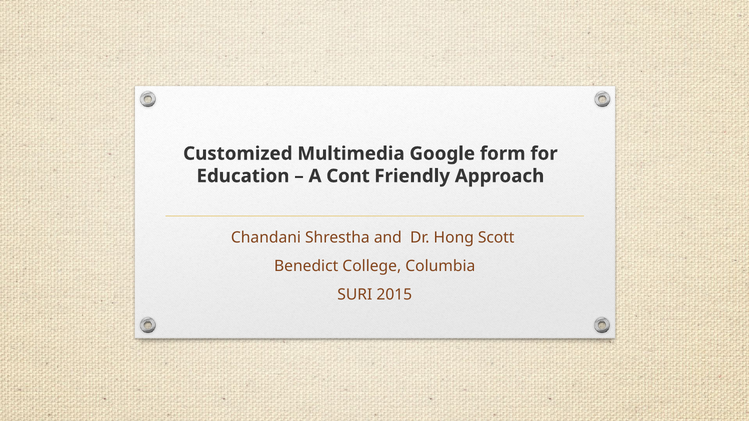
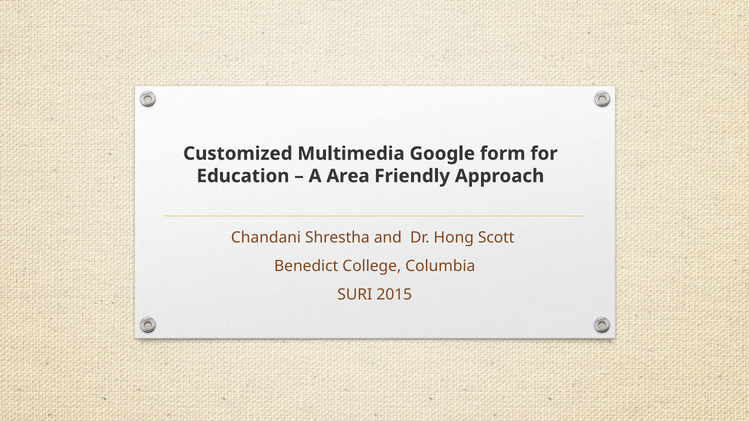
Cont: Cont -> Area
